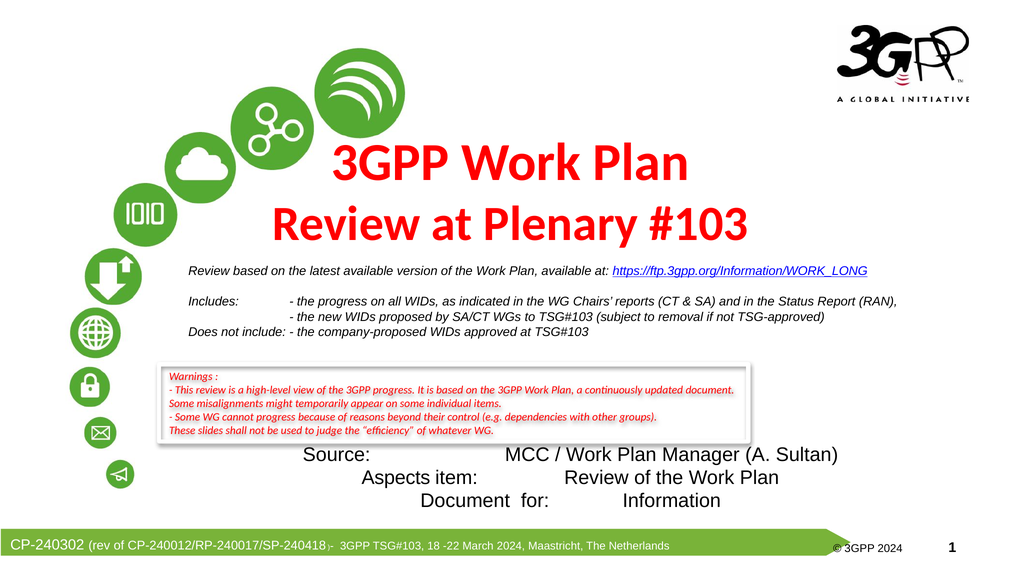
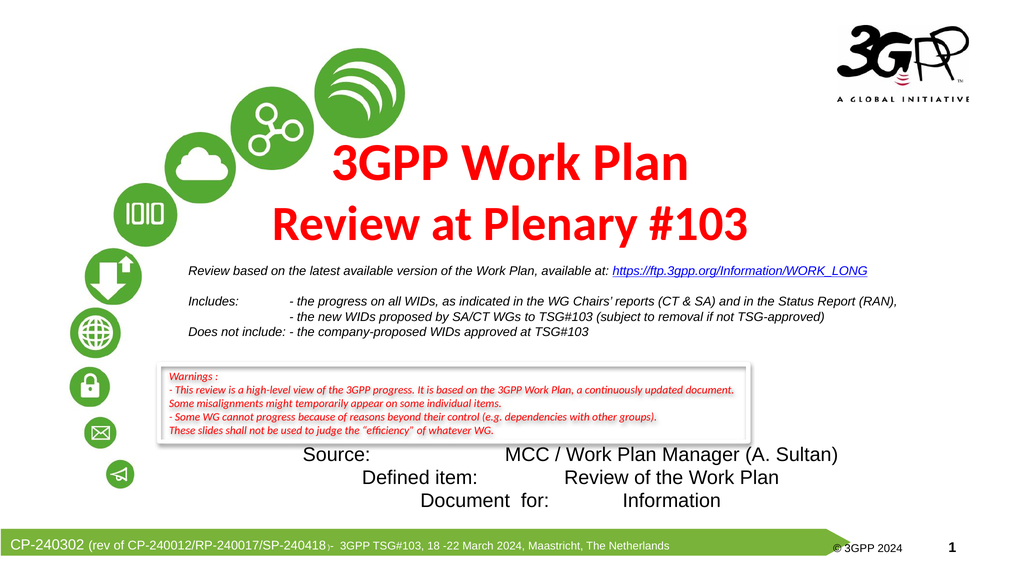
Aspects: Aspects -> Defined
